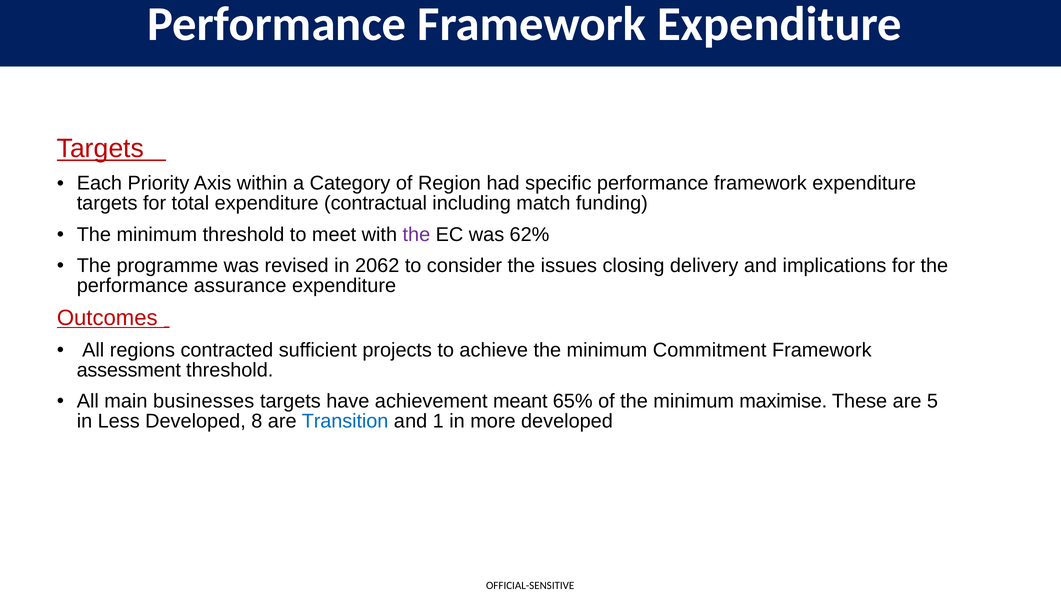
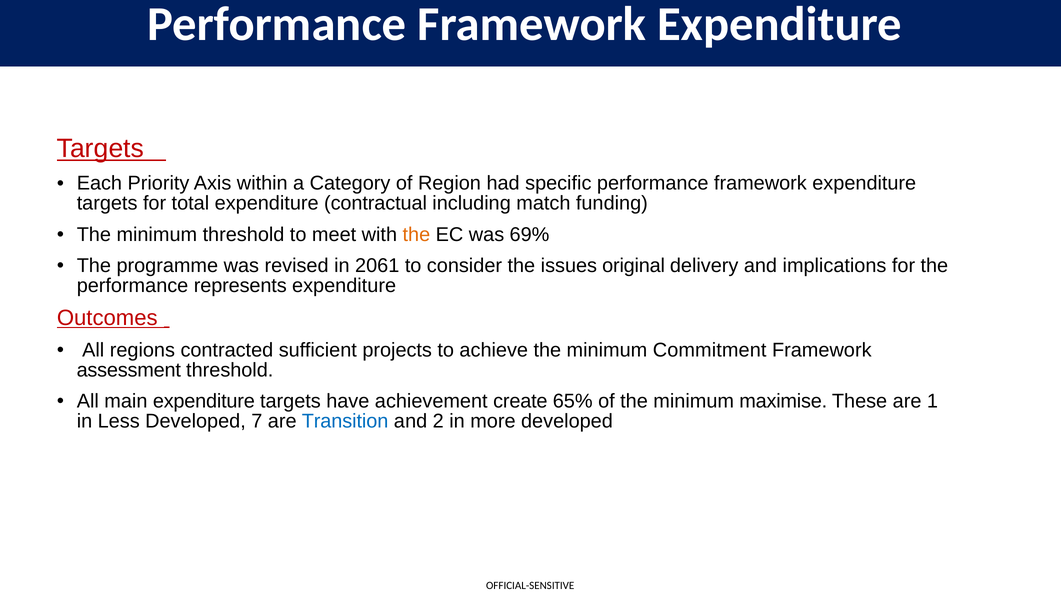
the at (416, 234) colour: purple -> orange
62%: 62% -> 69%
2062: 2062 -> 2061
closing: closing -> original
assurance: assurance -> represents
main businesses: businesses -> expenditure
meant: meant -> create
5: 5 -> 1
8: 8 -> 7
1: 1 -> 2
